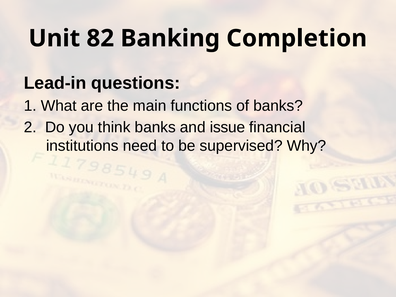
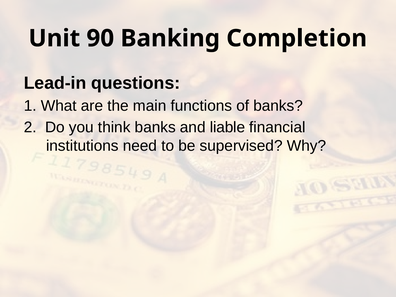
82: 82 -> 90
issue: issue -> liable
